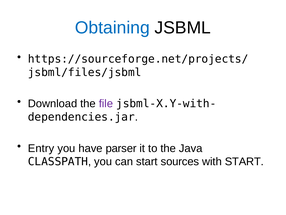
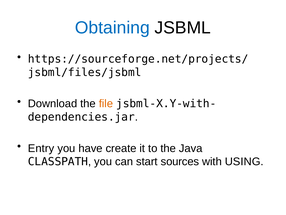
file colour: purple -> orange
parser: parser -> create
with START: START -> USING
